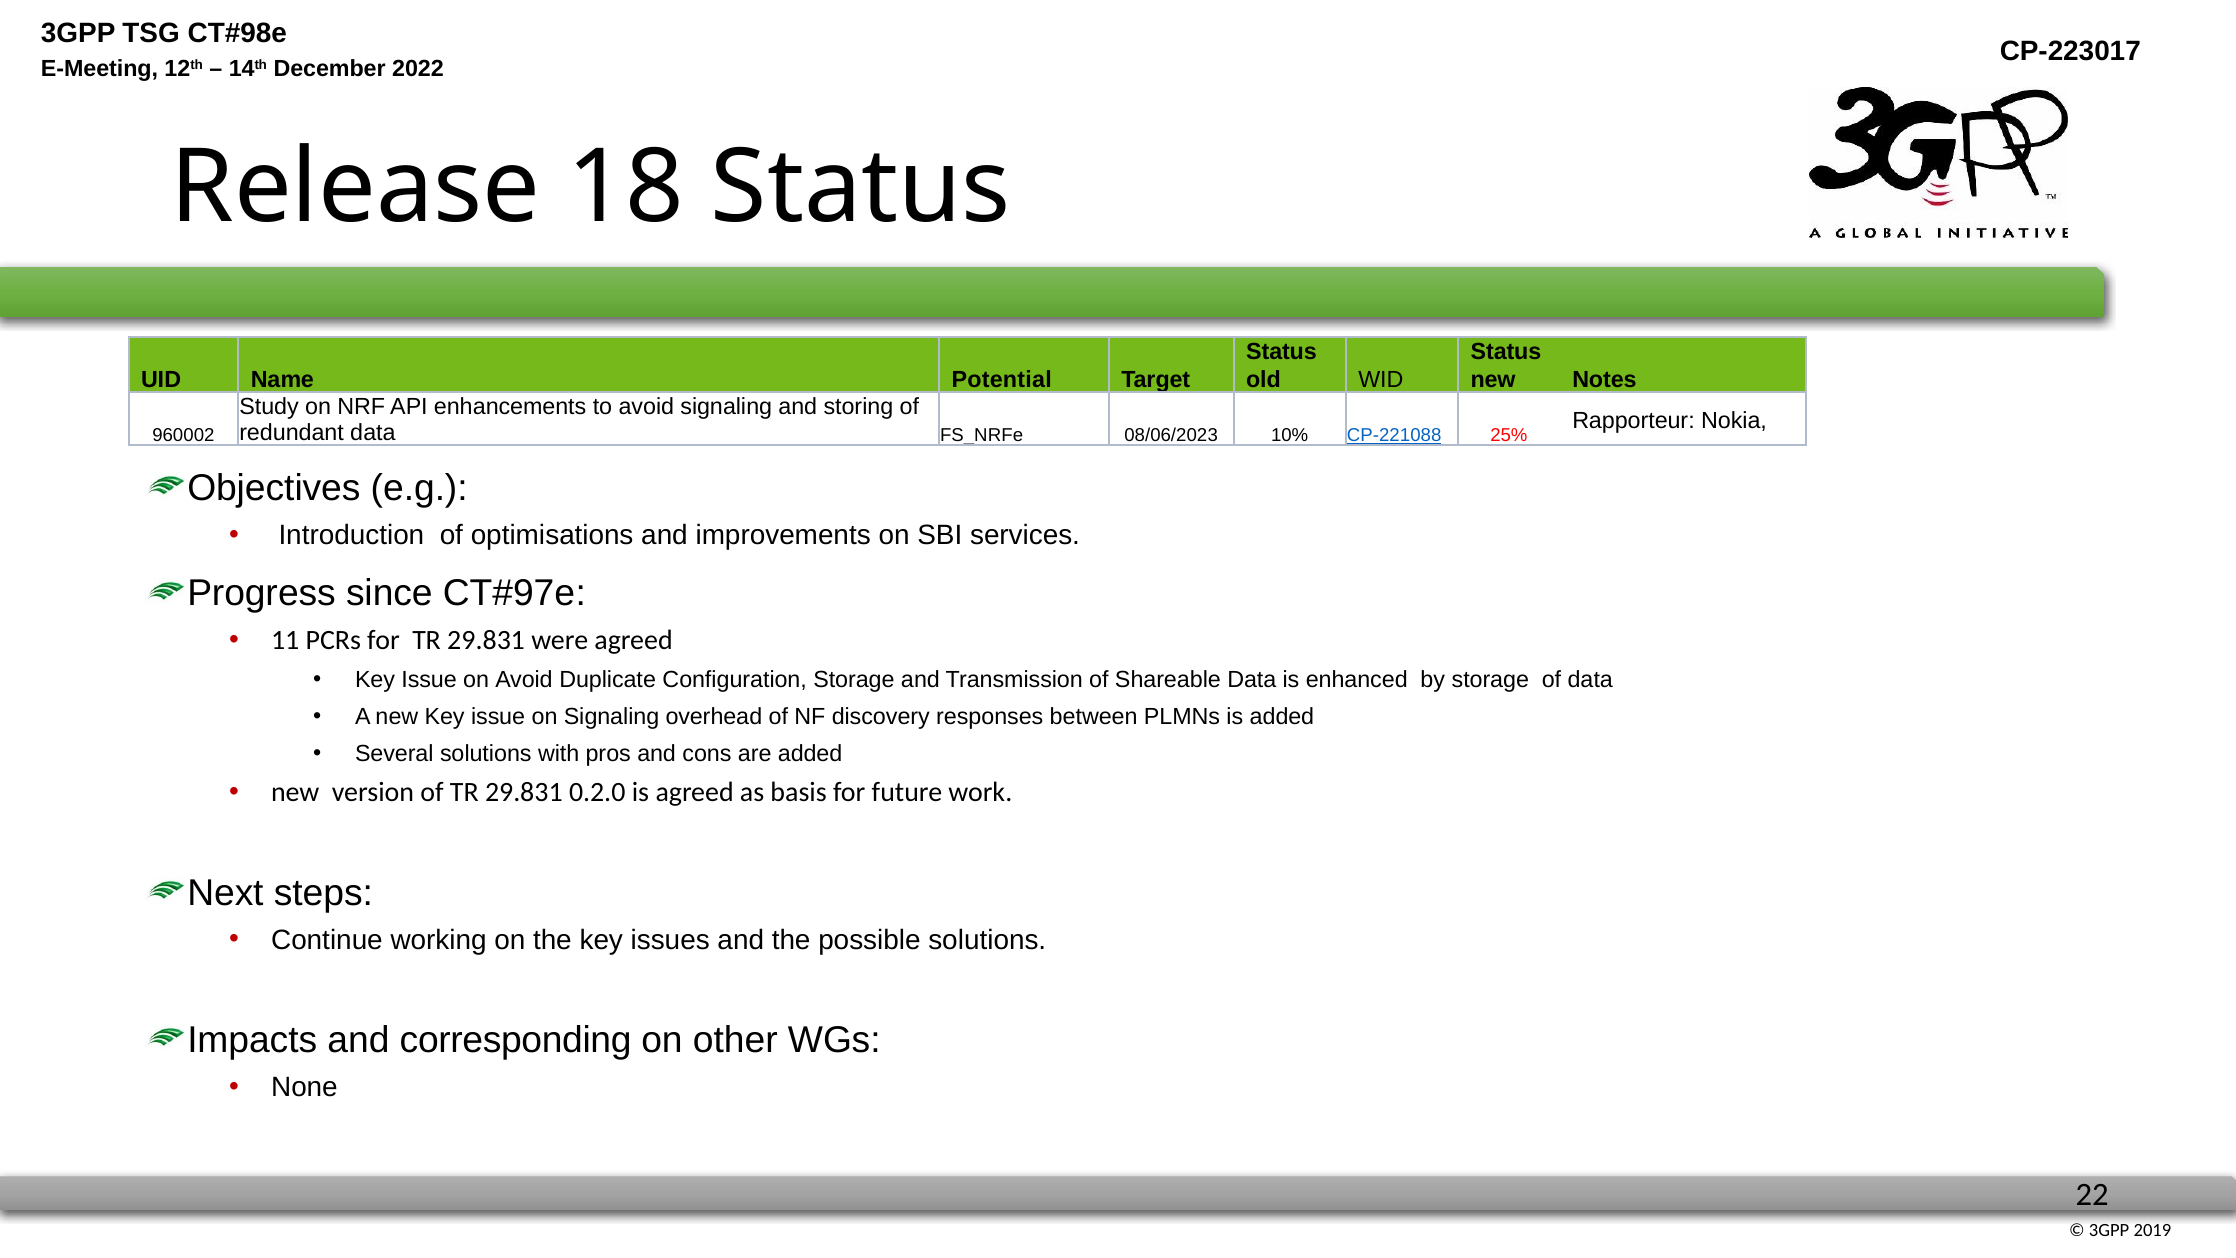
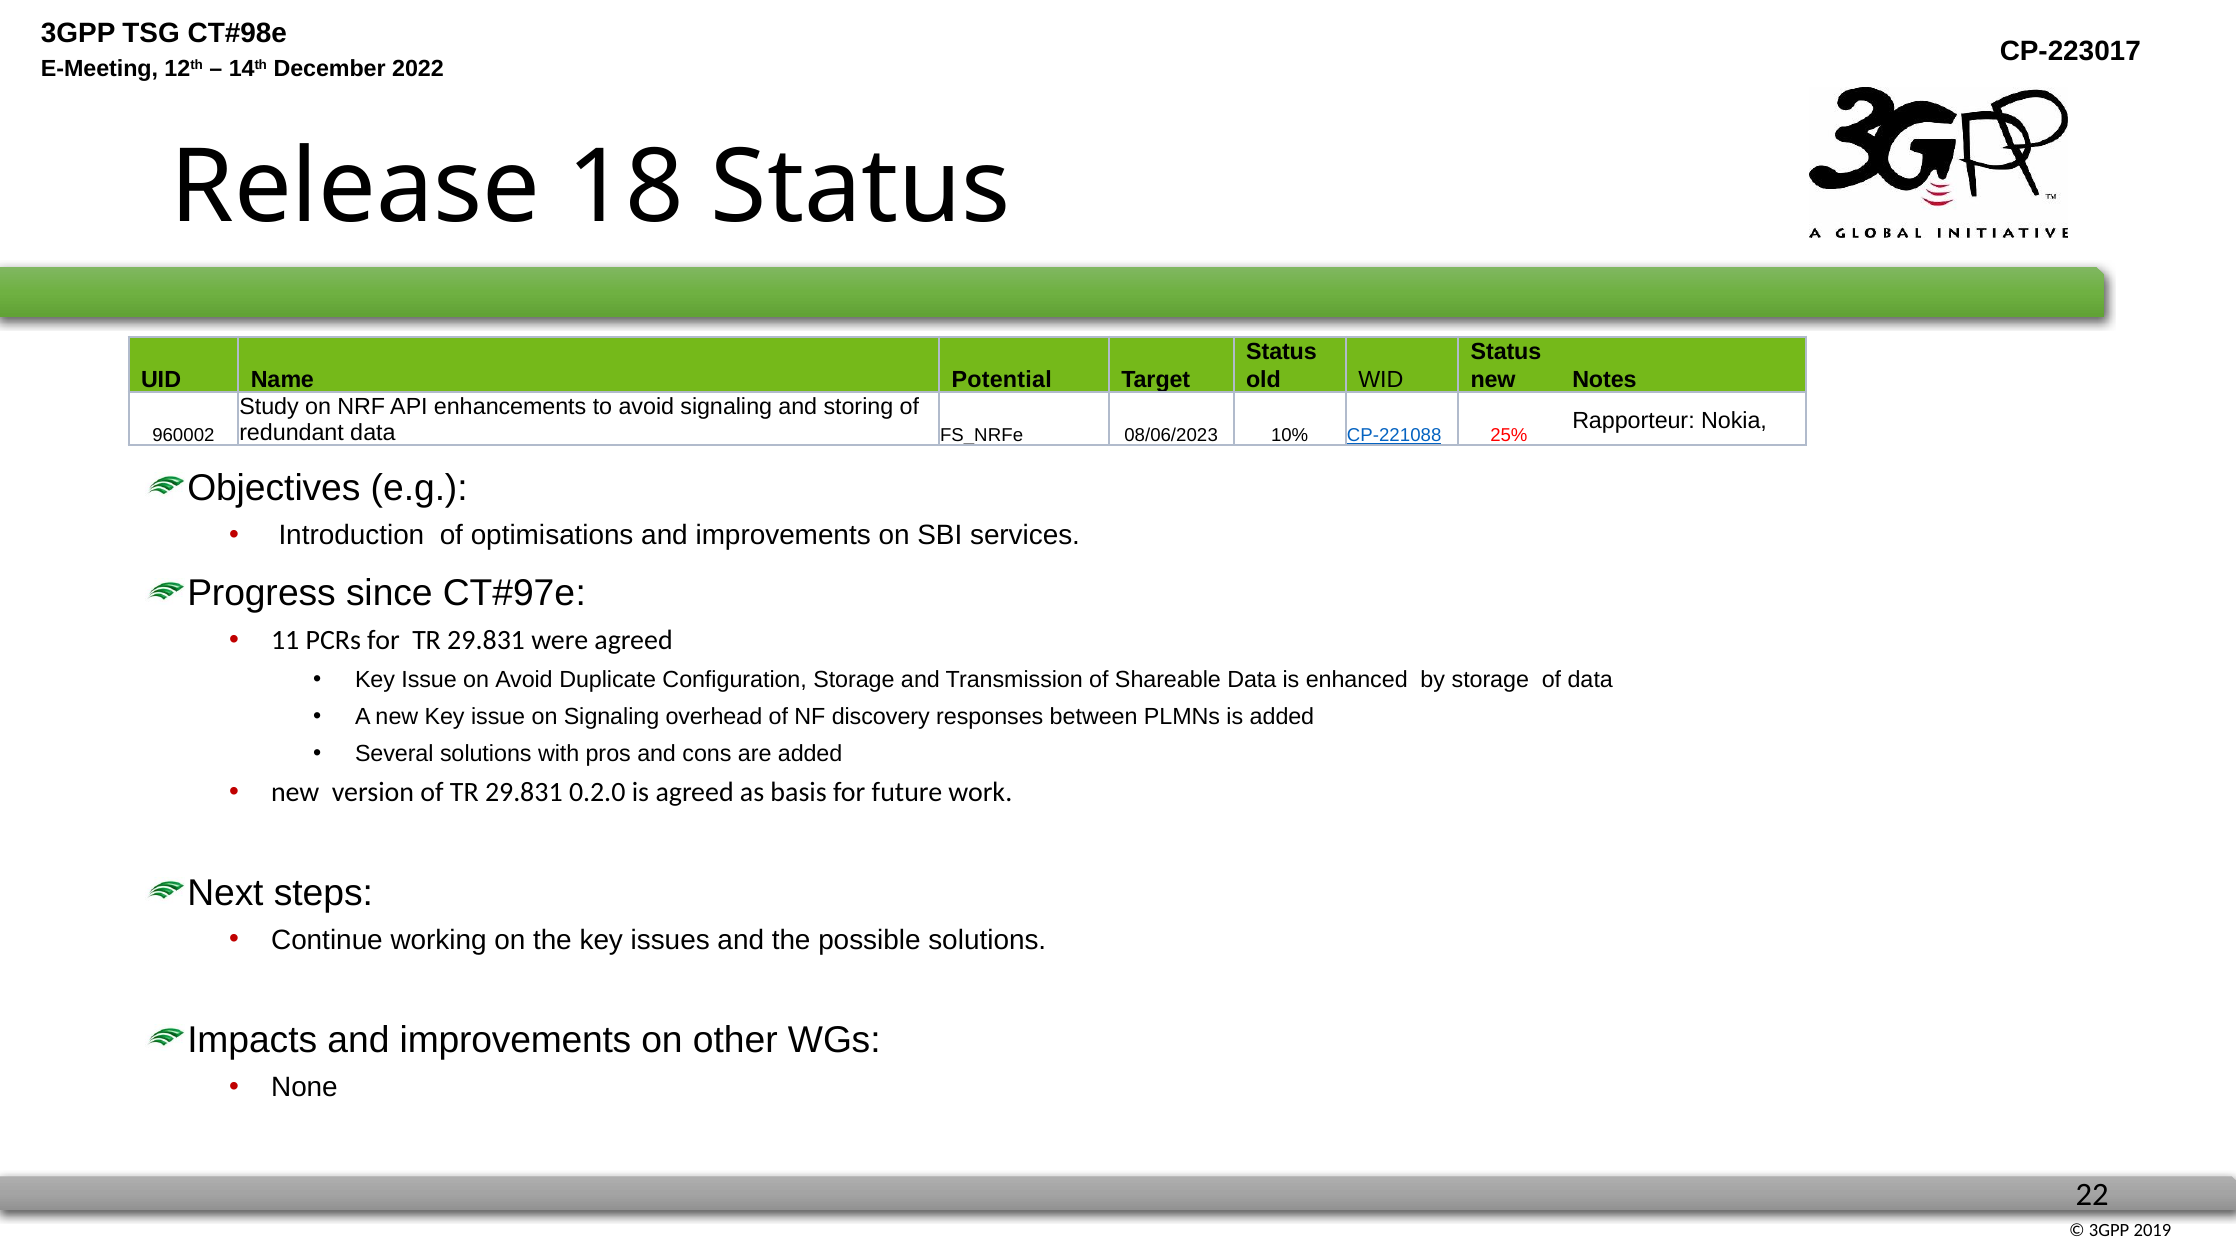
Impacts and corresponding: corresponding -> improvements
